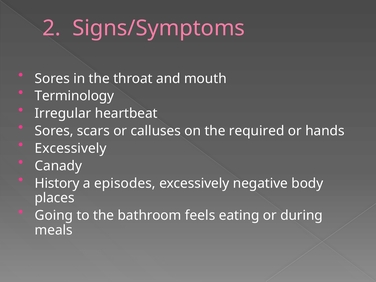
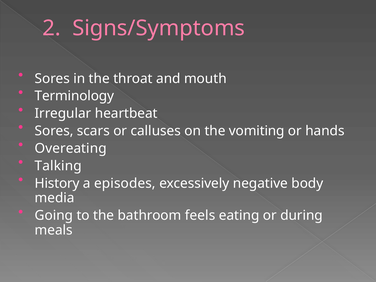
required: required -> vomiting
Excessively at (71, 148): Excessively -> Overeating
Canady: Canady -> Talking
places: places -> media
